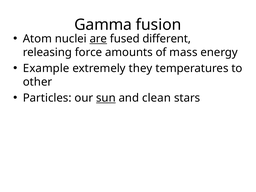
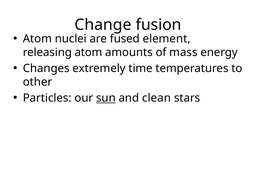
Gamma: Gamma -> Change
are underline: present -> none
different: different -> element
releasing force: force -> atom
Example: Example -> Changes
they: they -> time
